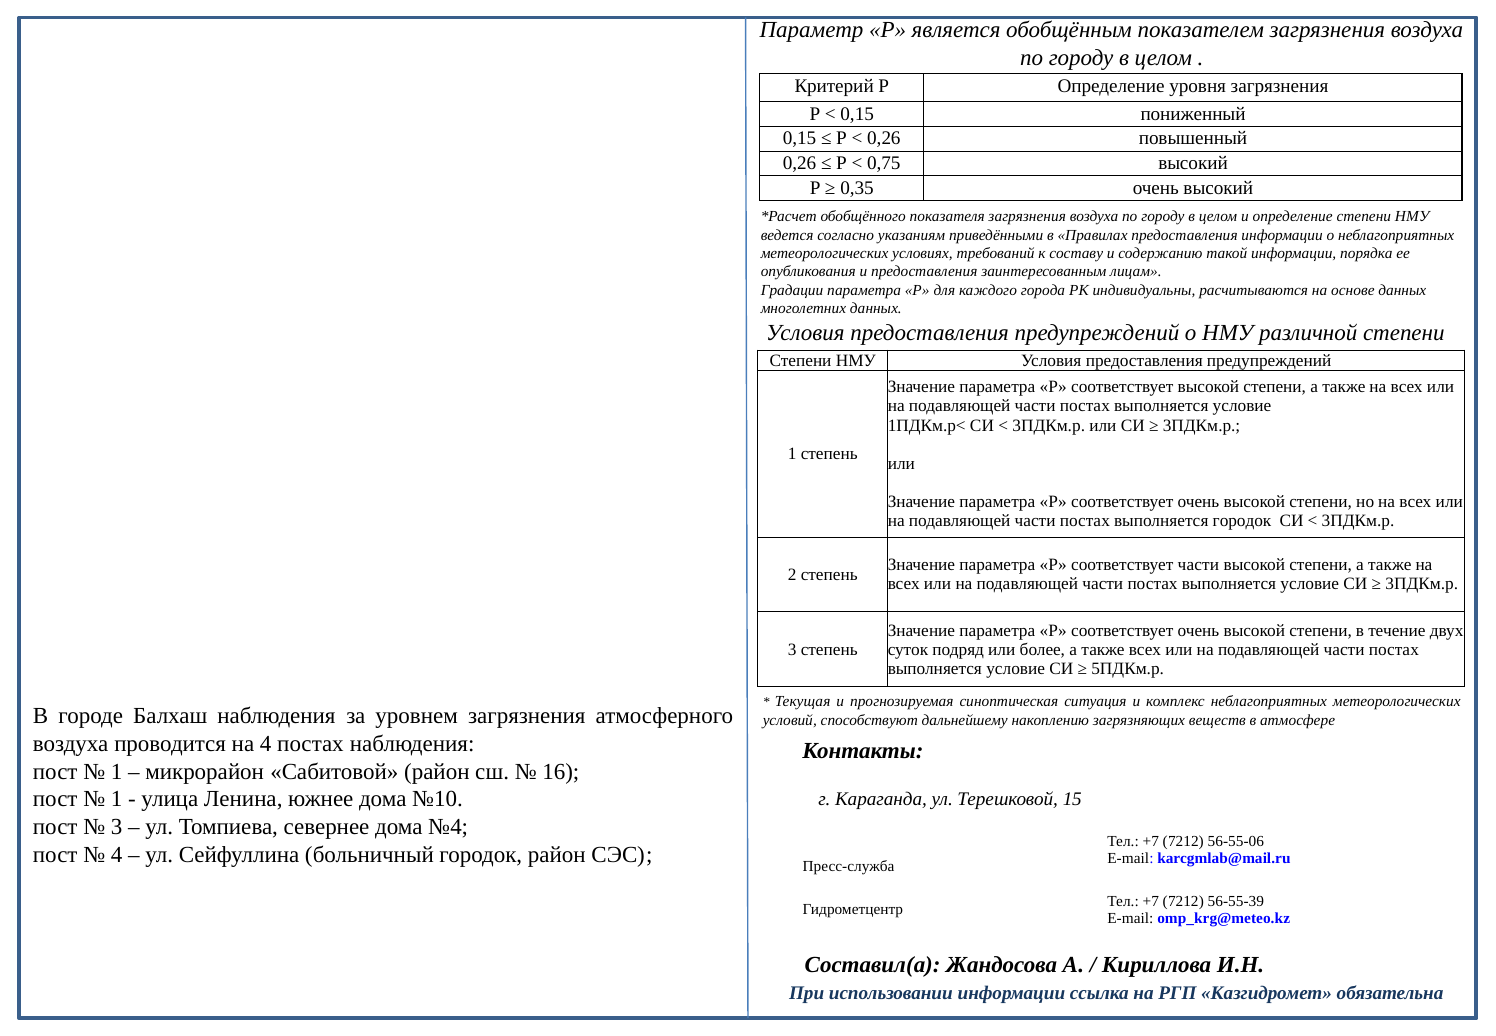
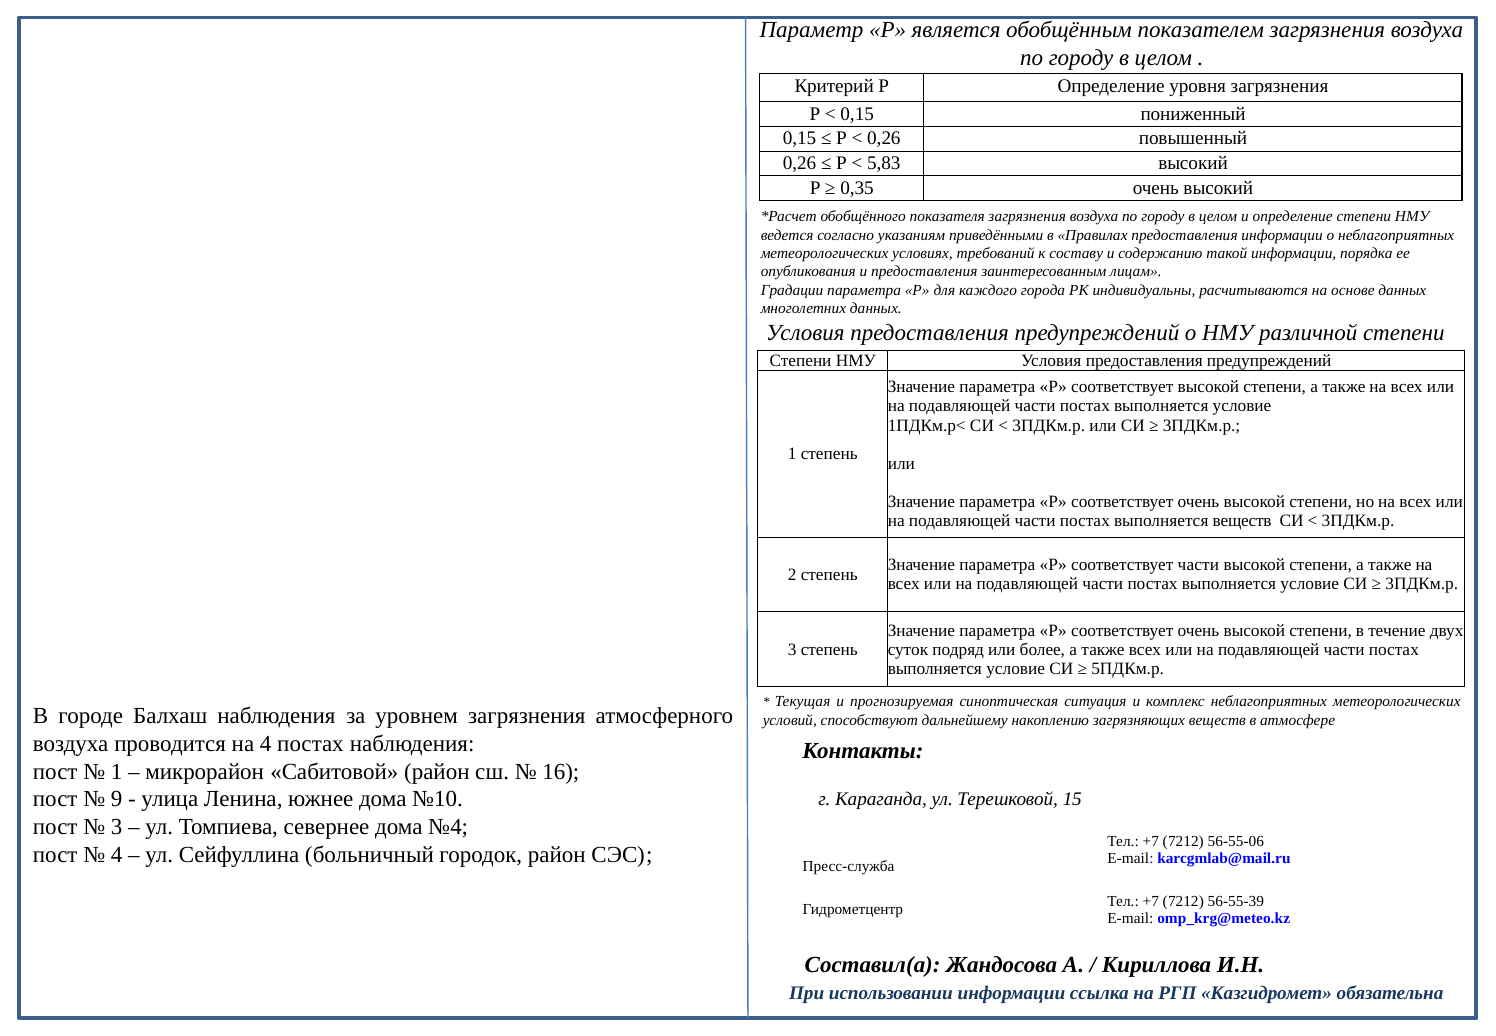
0,75: 0,75 -> 5,83
выполняется городок: городок -> веществ
1 at (117, 799): 1 -> 9
